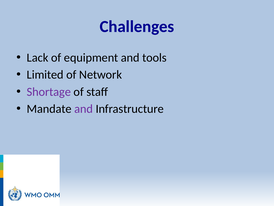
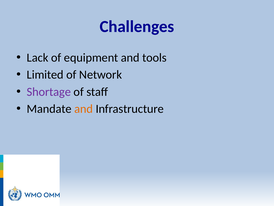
and at (84, 109) colour: purple -> orange
